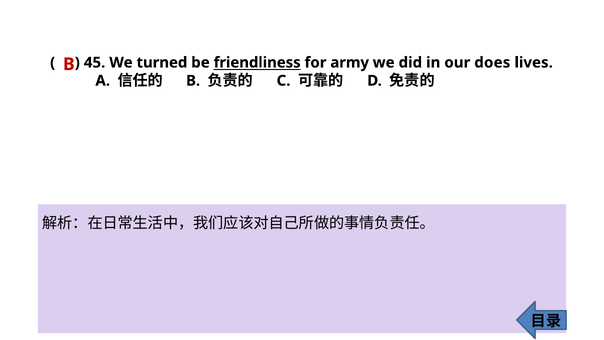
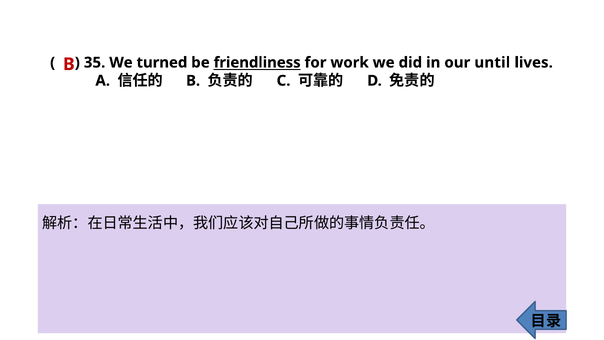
45: 45 -> 35
army: army -> work
does: does -> until
